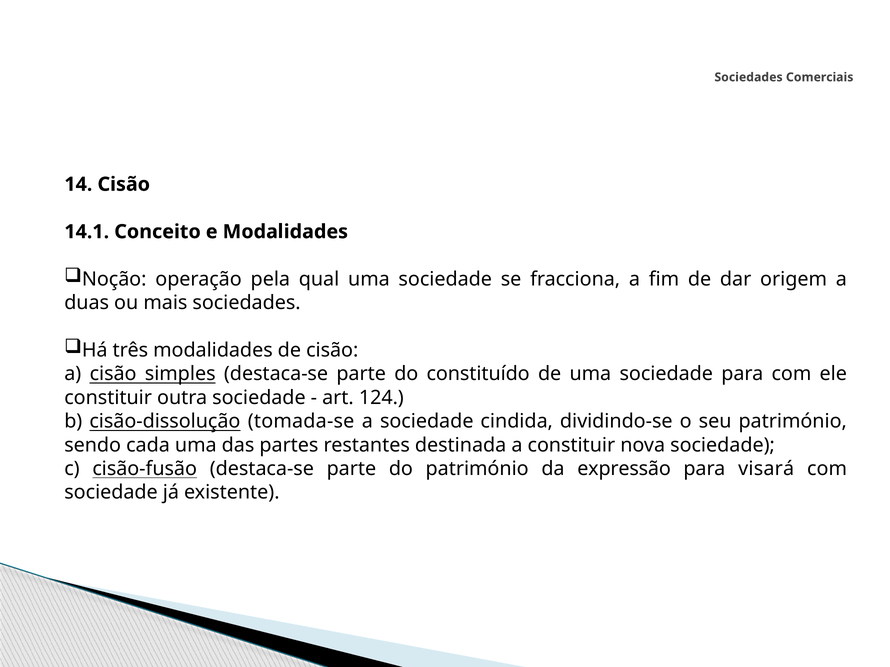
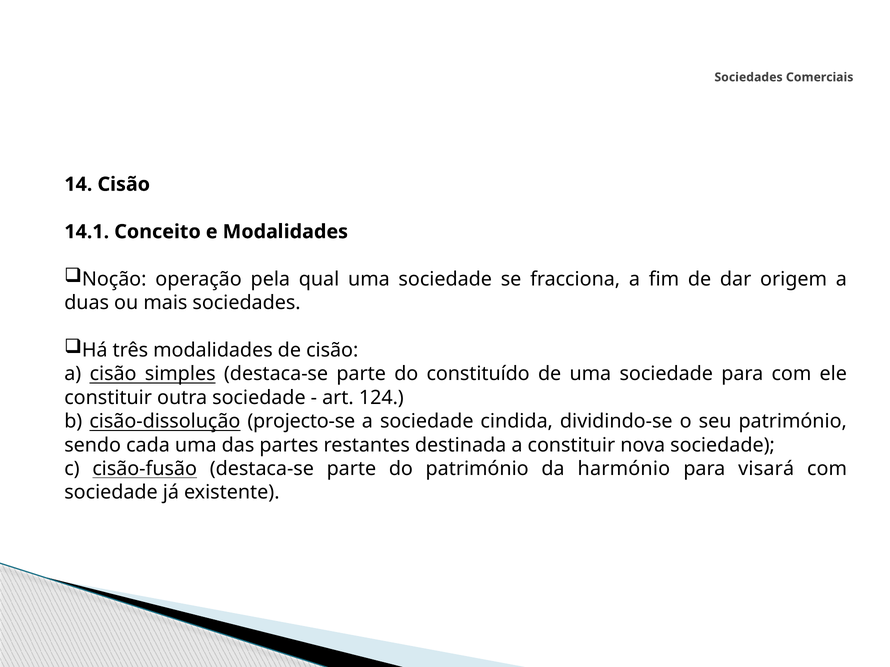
tomada-se: tomada-se -> projecto-se
expressão: expressão -> harmónio
